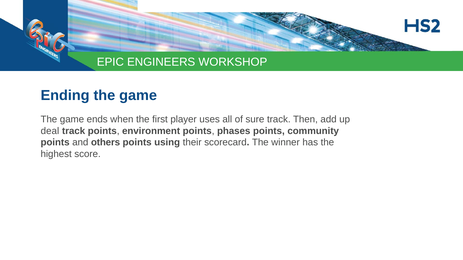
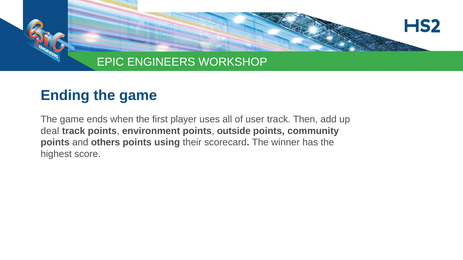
sure: sure -> user
phases: phases -> outside
